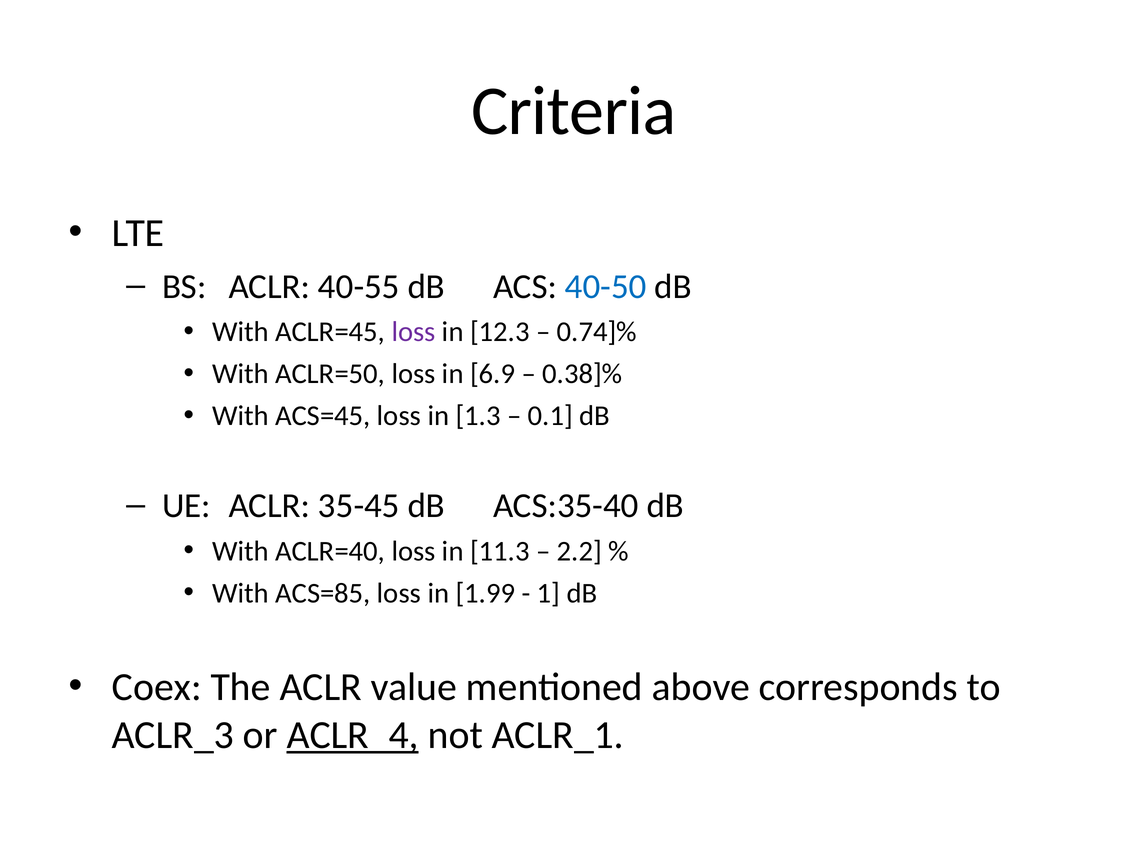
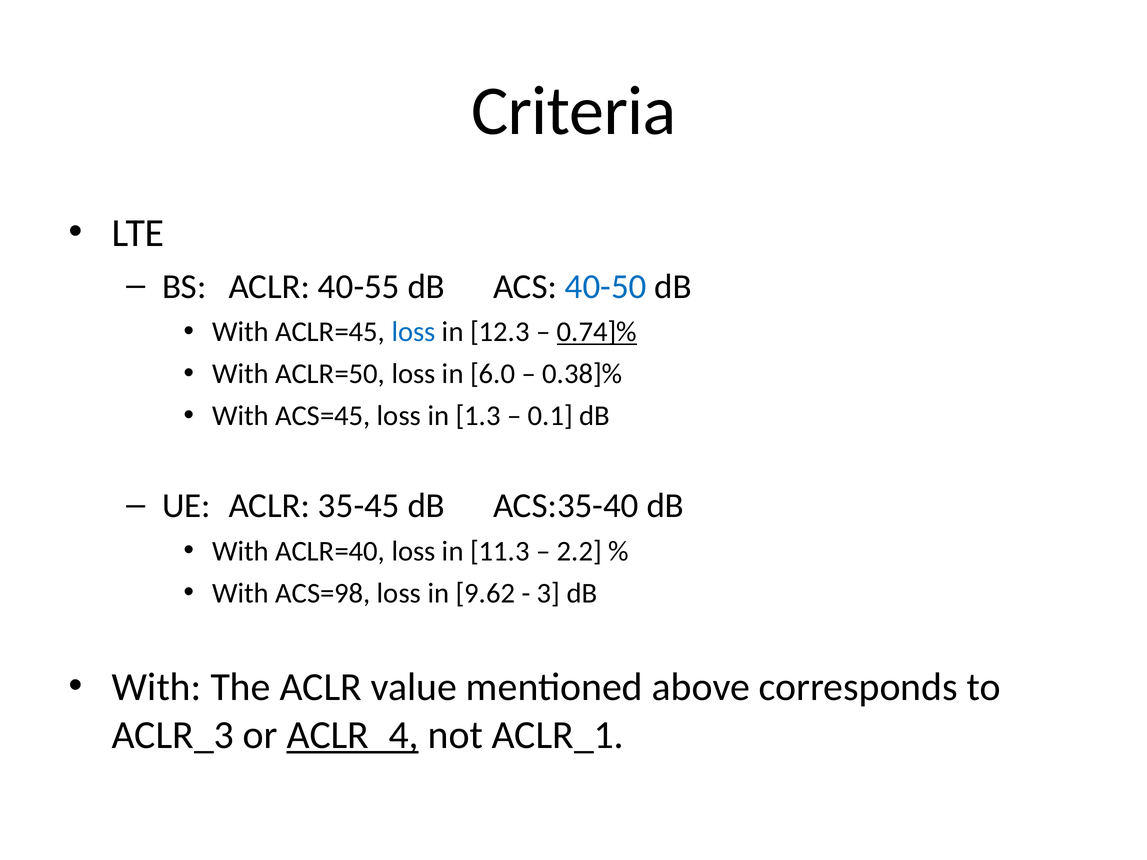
loss at (414, 332) colour: purple -> blue
0.74]% underline: none -> present
6.9: 6.9 -> 6.0
ACS=85: ACS=85 -> ACS=98
1.99: 1.99 -> 9.62
1: 1 -> 3
Coex at (157, 687): Coex -> With
